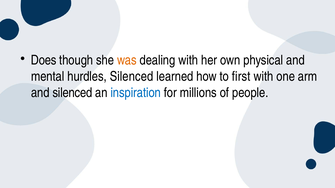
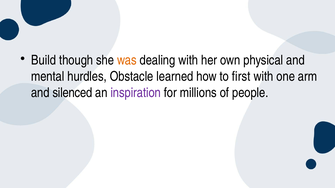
Does: Does -> Build
hurdles Silenced: Silenced -> Obstacle
inspiration colour: blue -> purple
